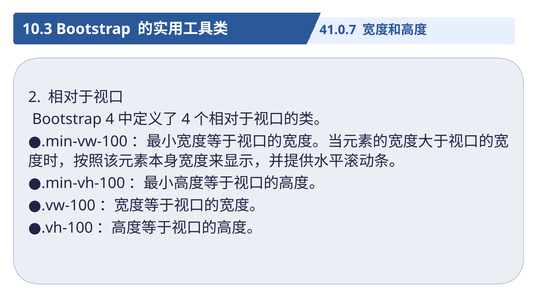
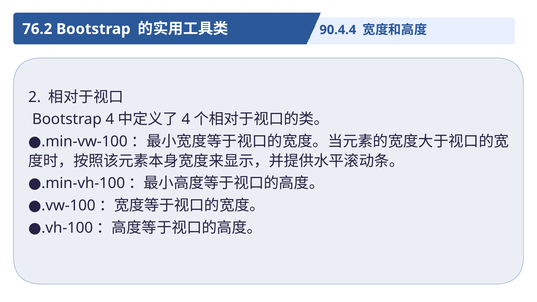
10.3: 10.3 -> 76.2
41.0.7: 41.0.7 -> 90.4.4
